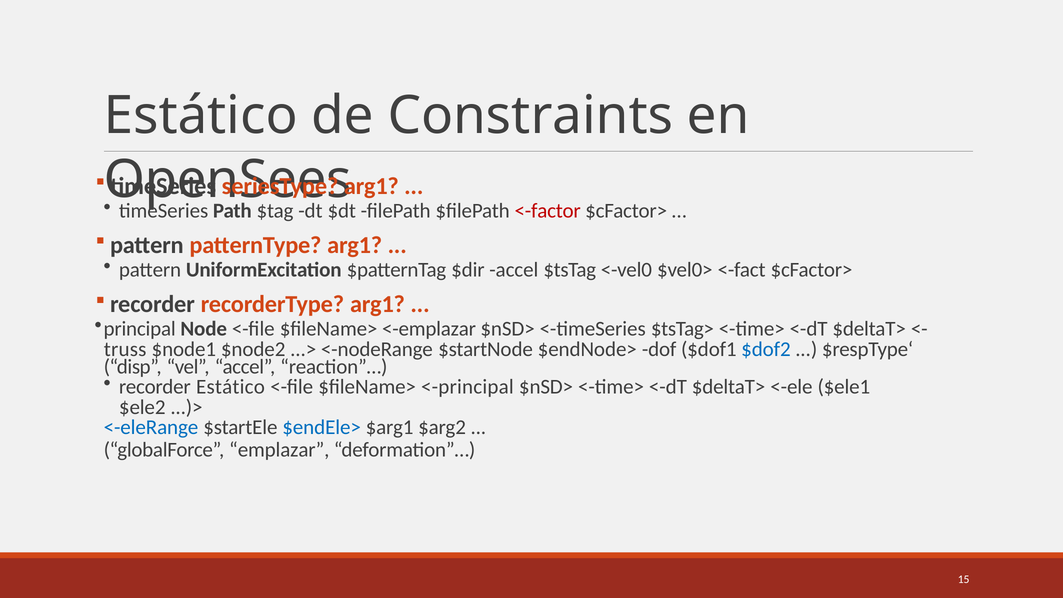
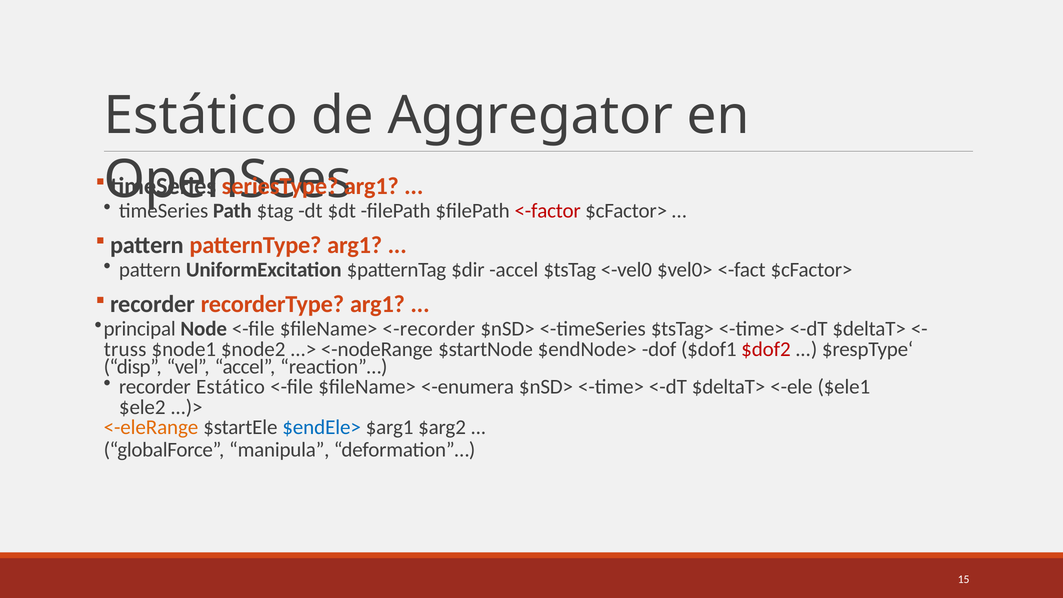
Constraints: Constraints -> Aggregator
<-emplazar: <-emplazar -> <-recorder
$dof2 colour: blue -> red
<-principal: <-principal -> <-enumera
<-eleRange colour: blue -> orange
emplazar: emplazar -> manipula
